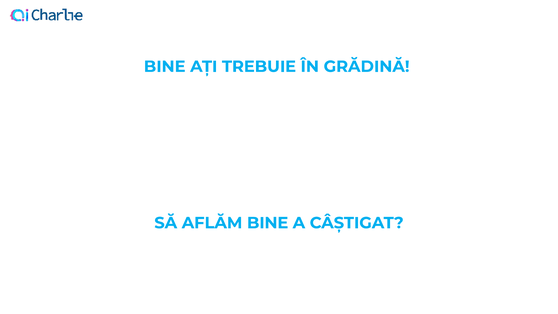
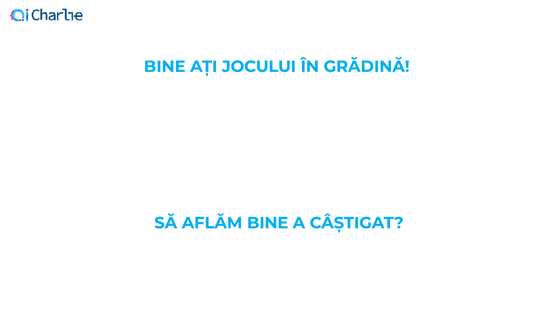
TREBUIE: TREBUIE -> JOCULUI
